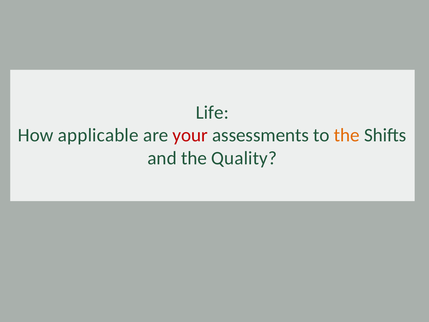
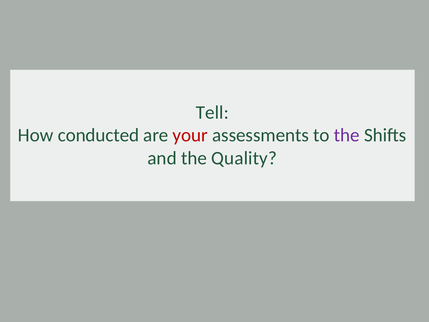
Life: Life -> Tell
applicable: applicable -> conducted
the at (347, 135) colour: orange -> purple
